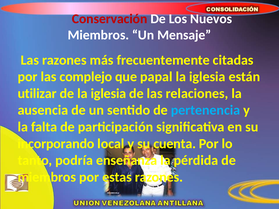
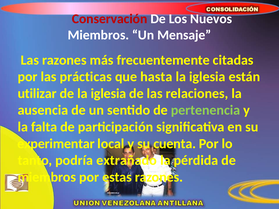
complejo: complejo -> prácticas
papal: papal -> hasta
pertenencia colour: light blue -> light green
incorporando: incorporando -> experimentar
enseñanza: enseñanza -> extrañado
